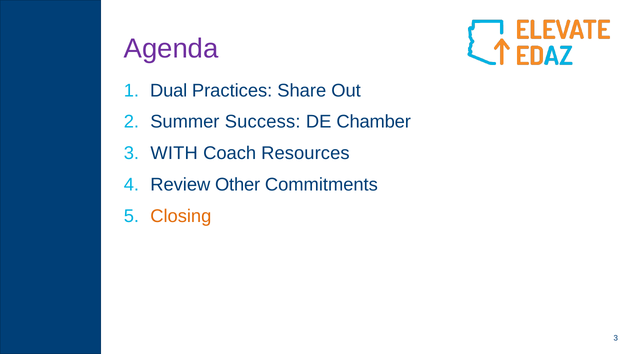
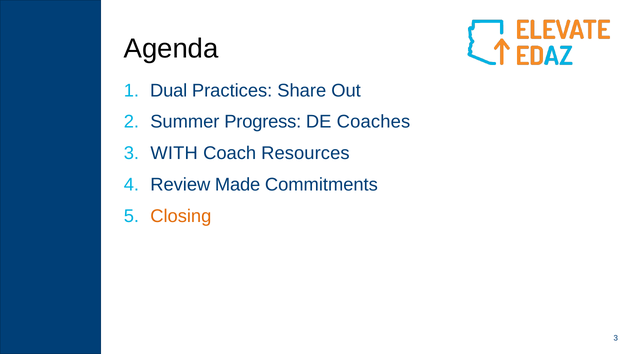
Agenda colour: purple -> black
Success: Success -> Progress
Chamber: Chamber -> Coaches
Other: Other -> Made
